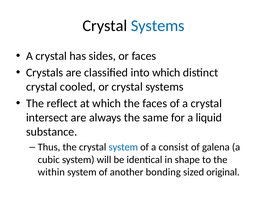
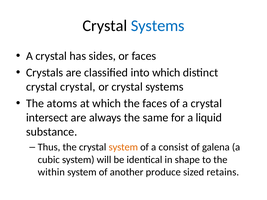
crystal cooled: cooled -> crystal
reflect: reflect -> atoms
system at (123, 147) colour: blue -> orange
bonding: bonding -> produce
original: original -> retains
